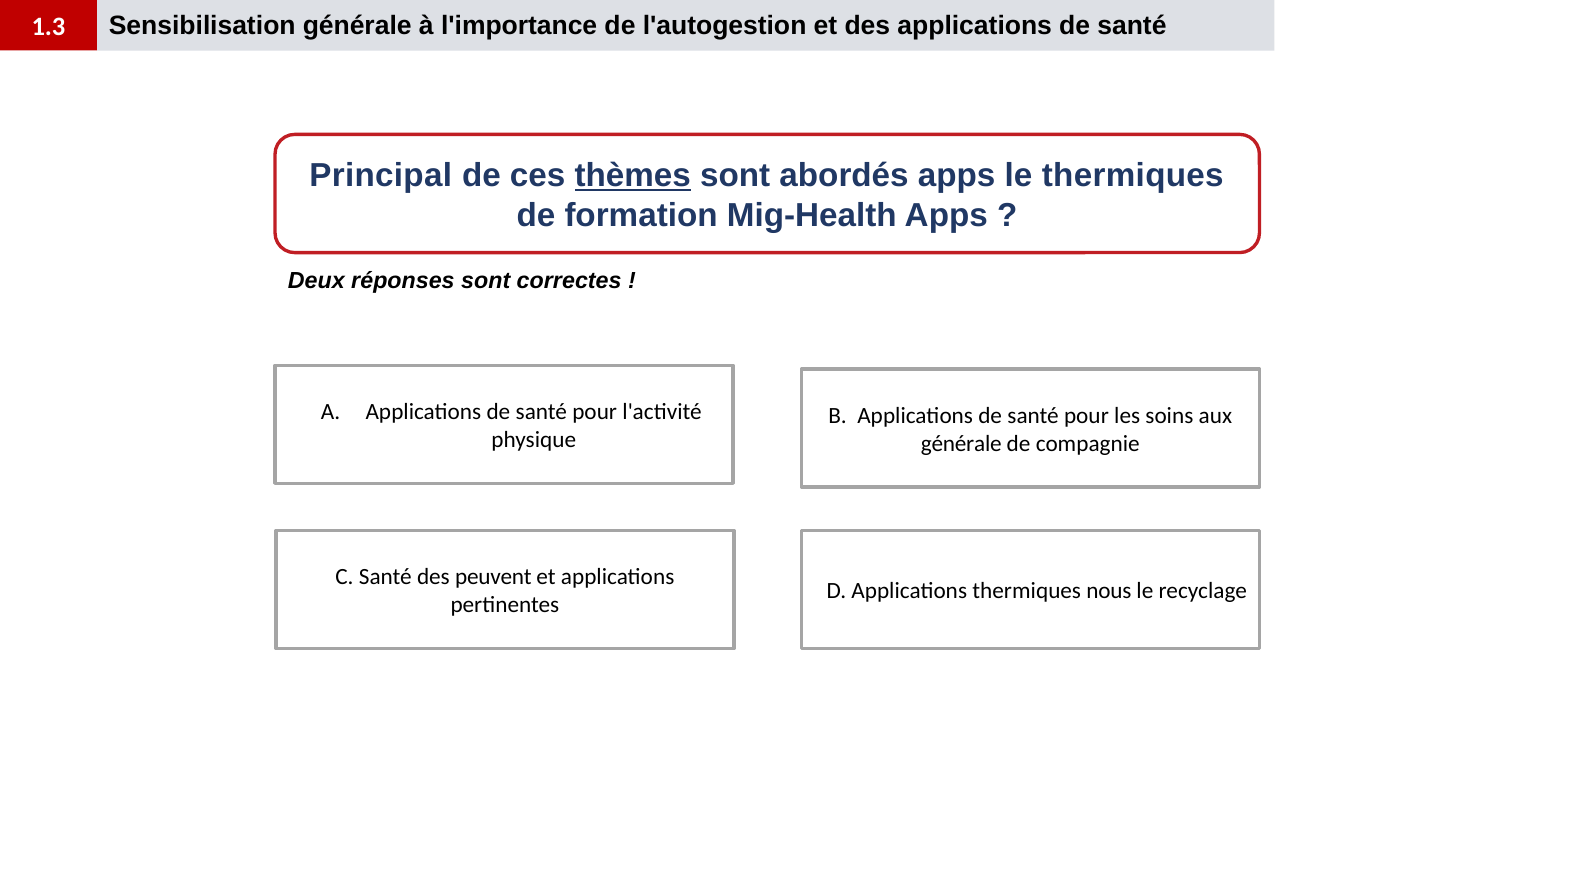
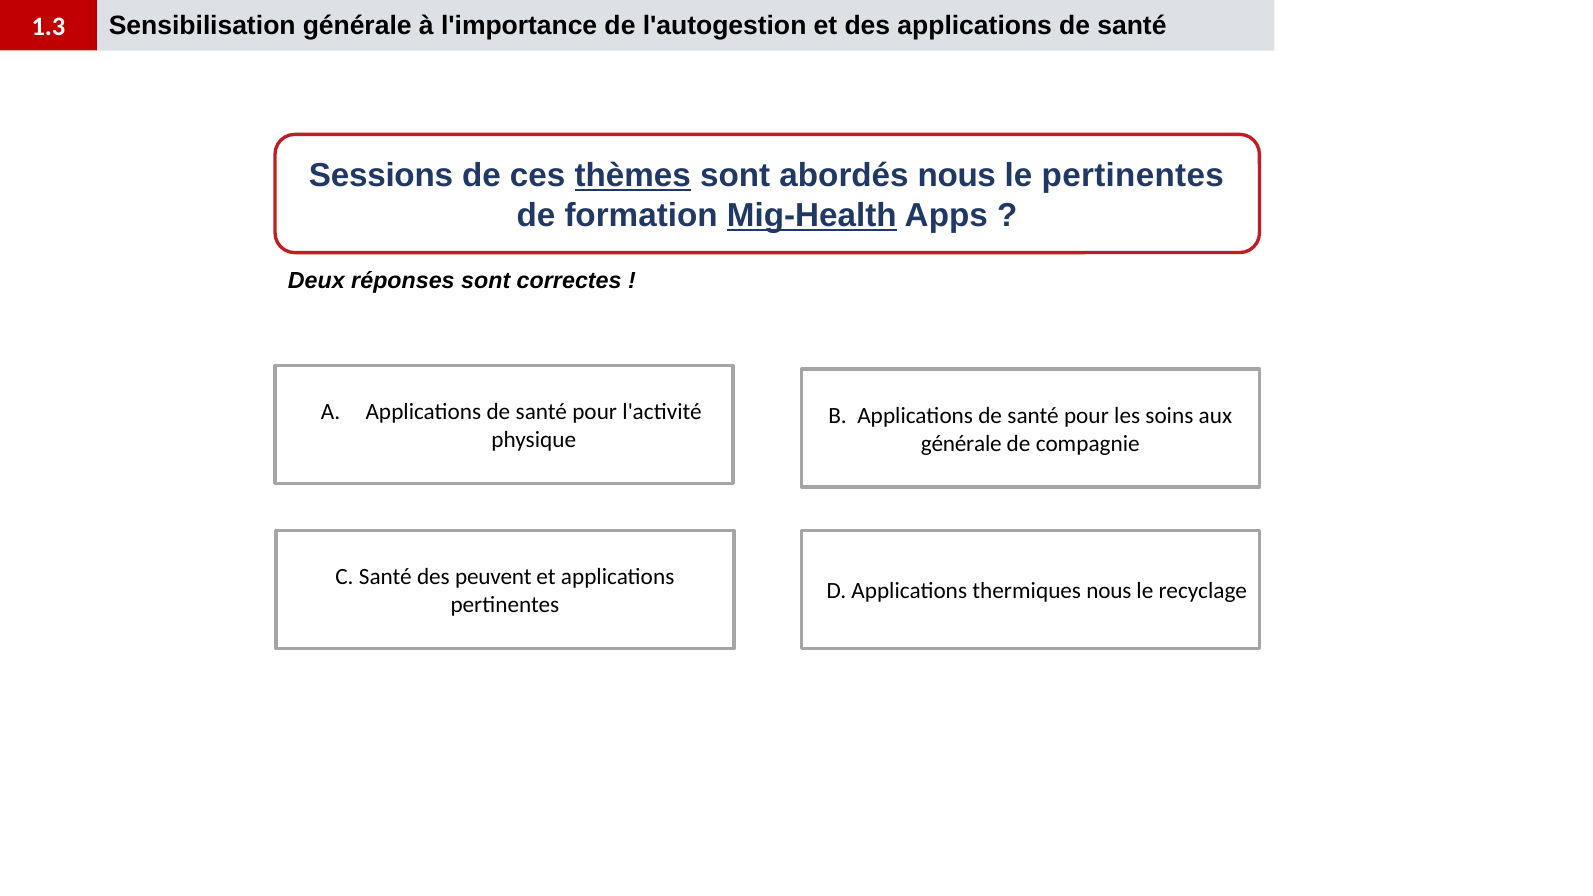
Principal: Principal -> Sessions
abordés apps: apps -> nous
le thermiques: thermiques -> pertinentes
Mig-Health underline: none -> present
